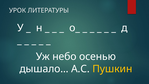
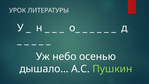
Пушкин colour: yellow -> light green
